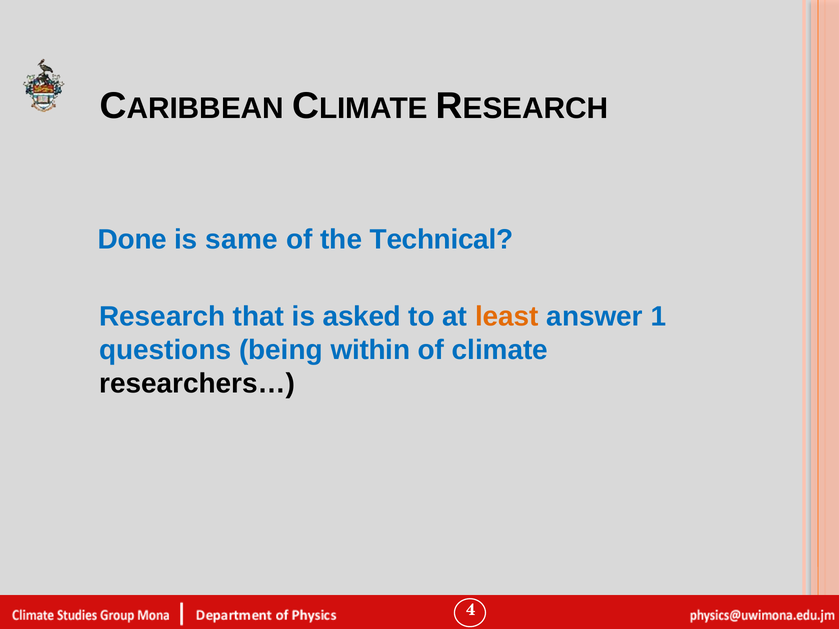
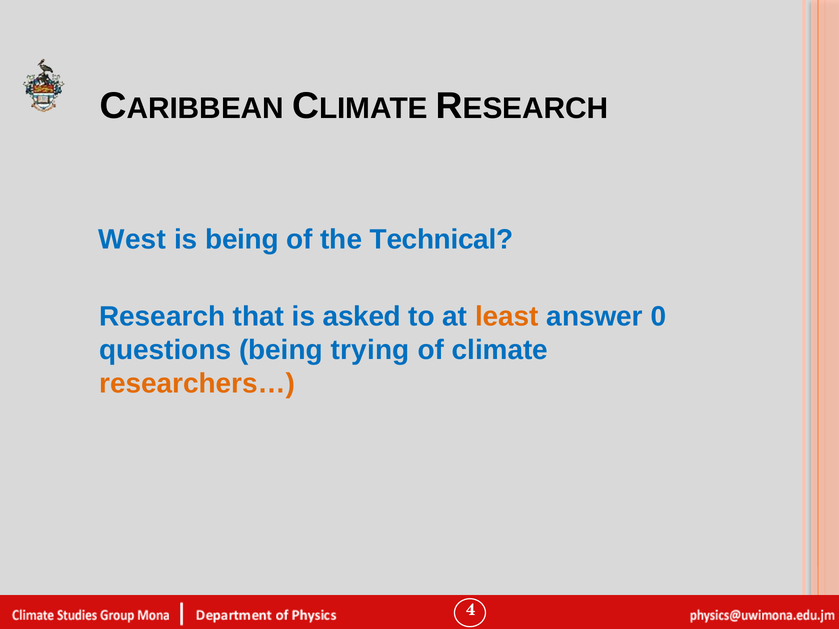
Done: Done -> West
is same: same -> being
1: 1 -> 0
within: within -> trying
researchers… colour: black -> orange
